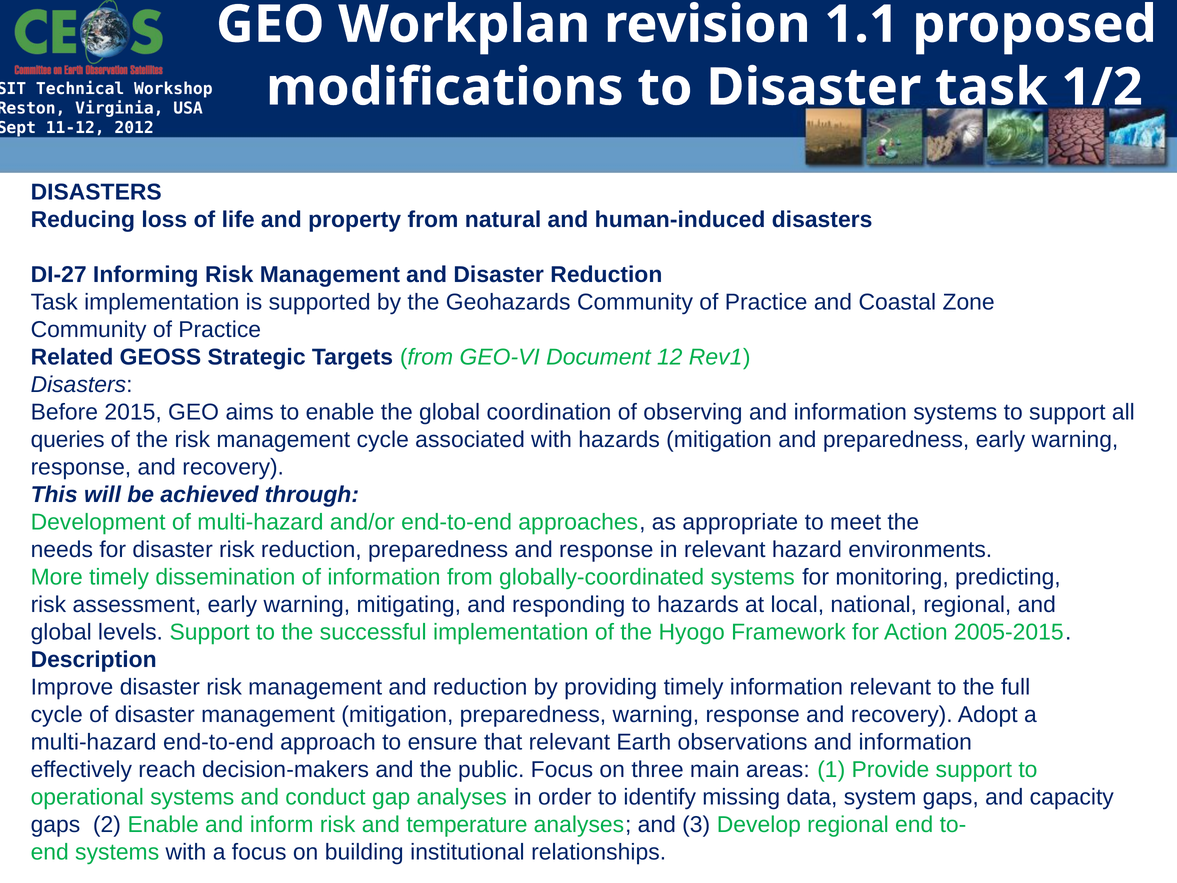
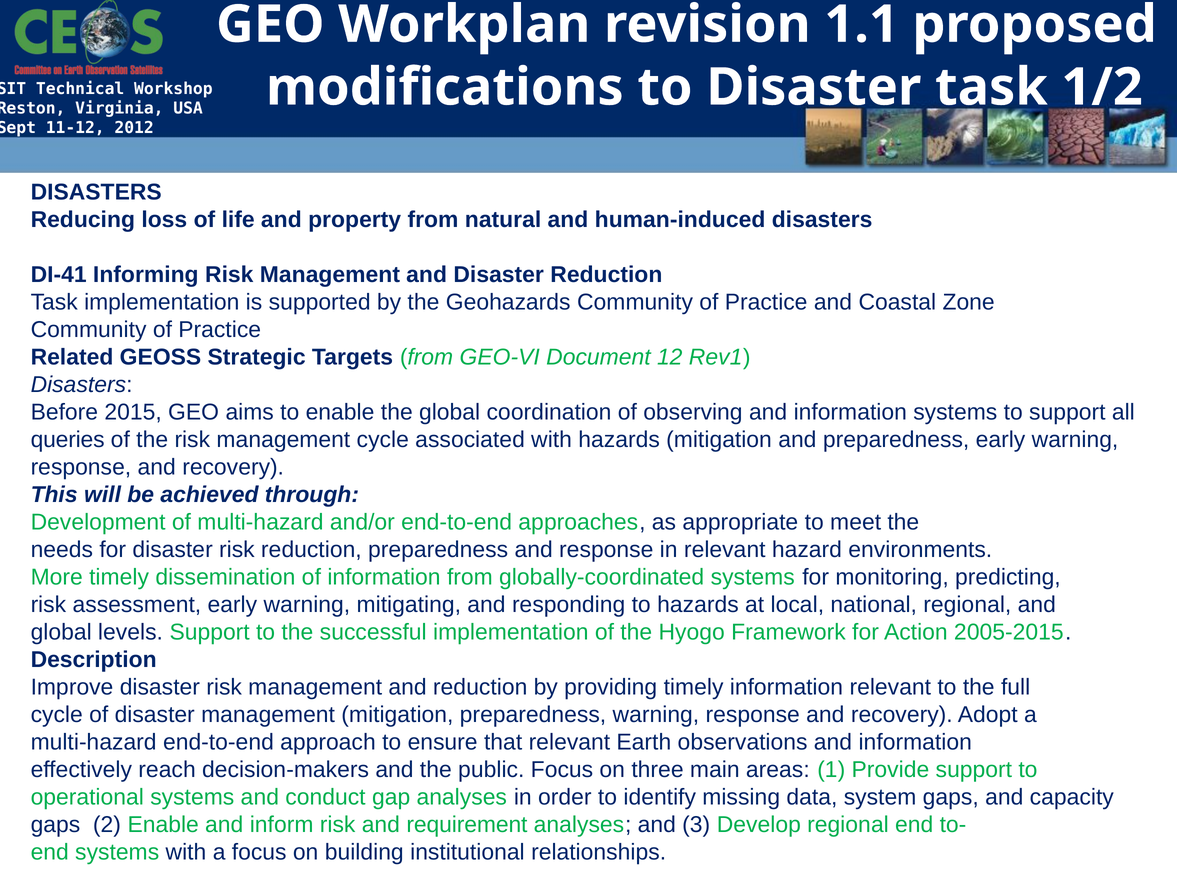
DI-27: DI-27 -> DI-41
temperature: temperature -> requirement
